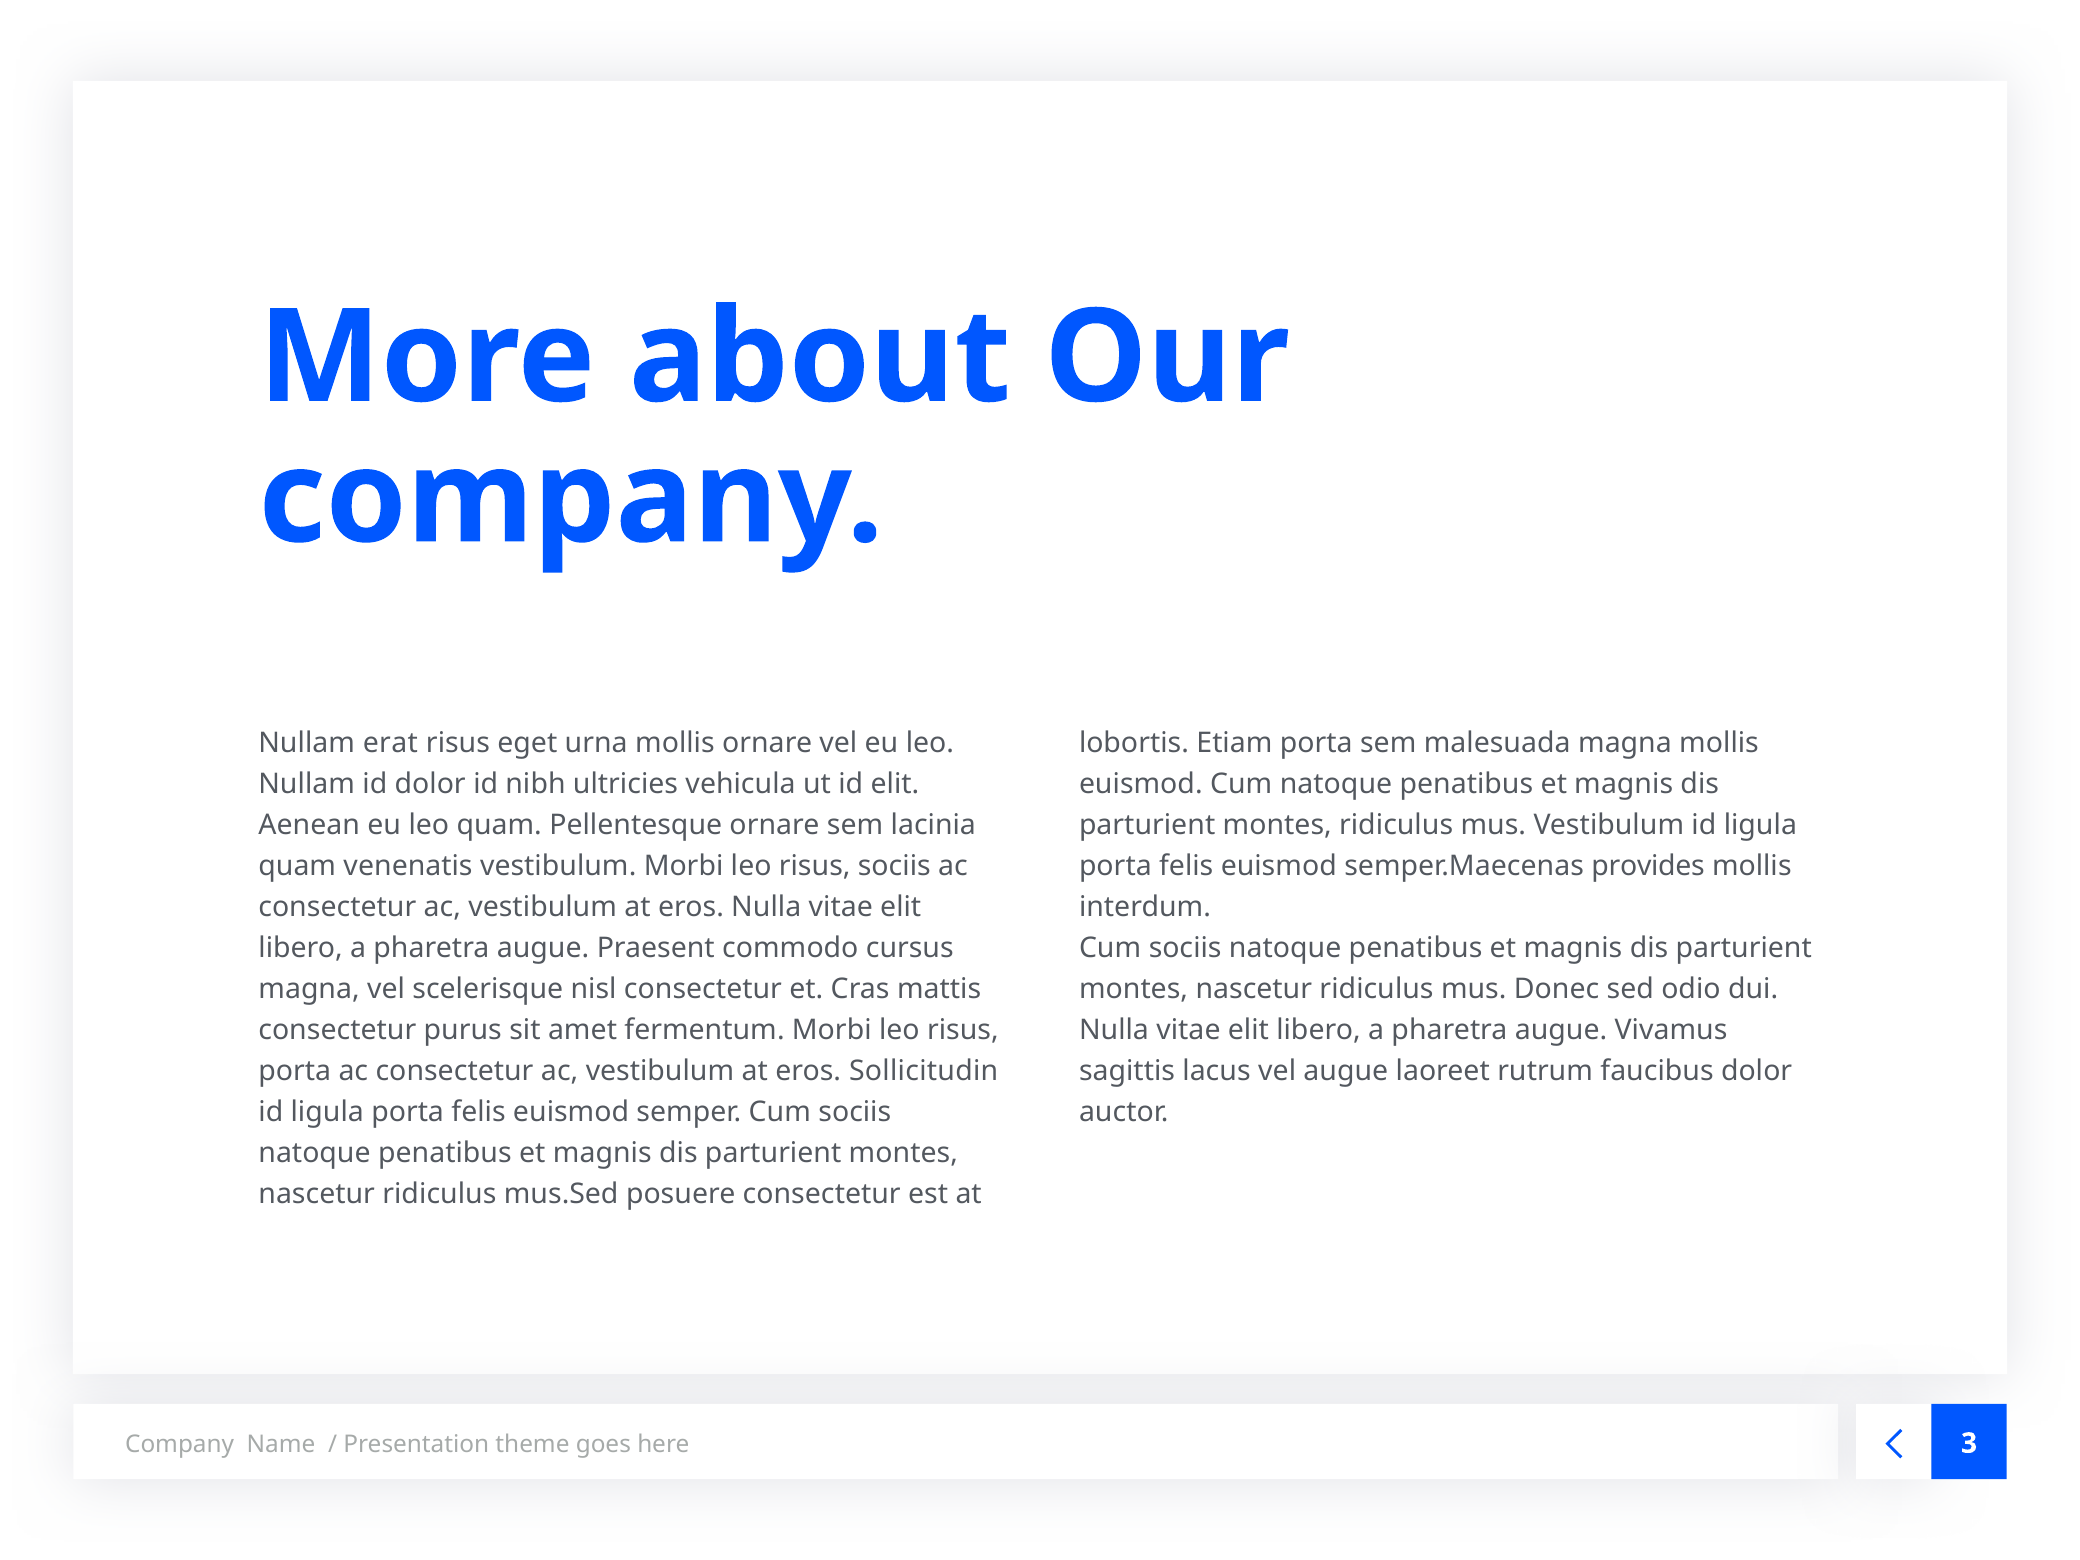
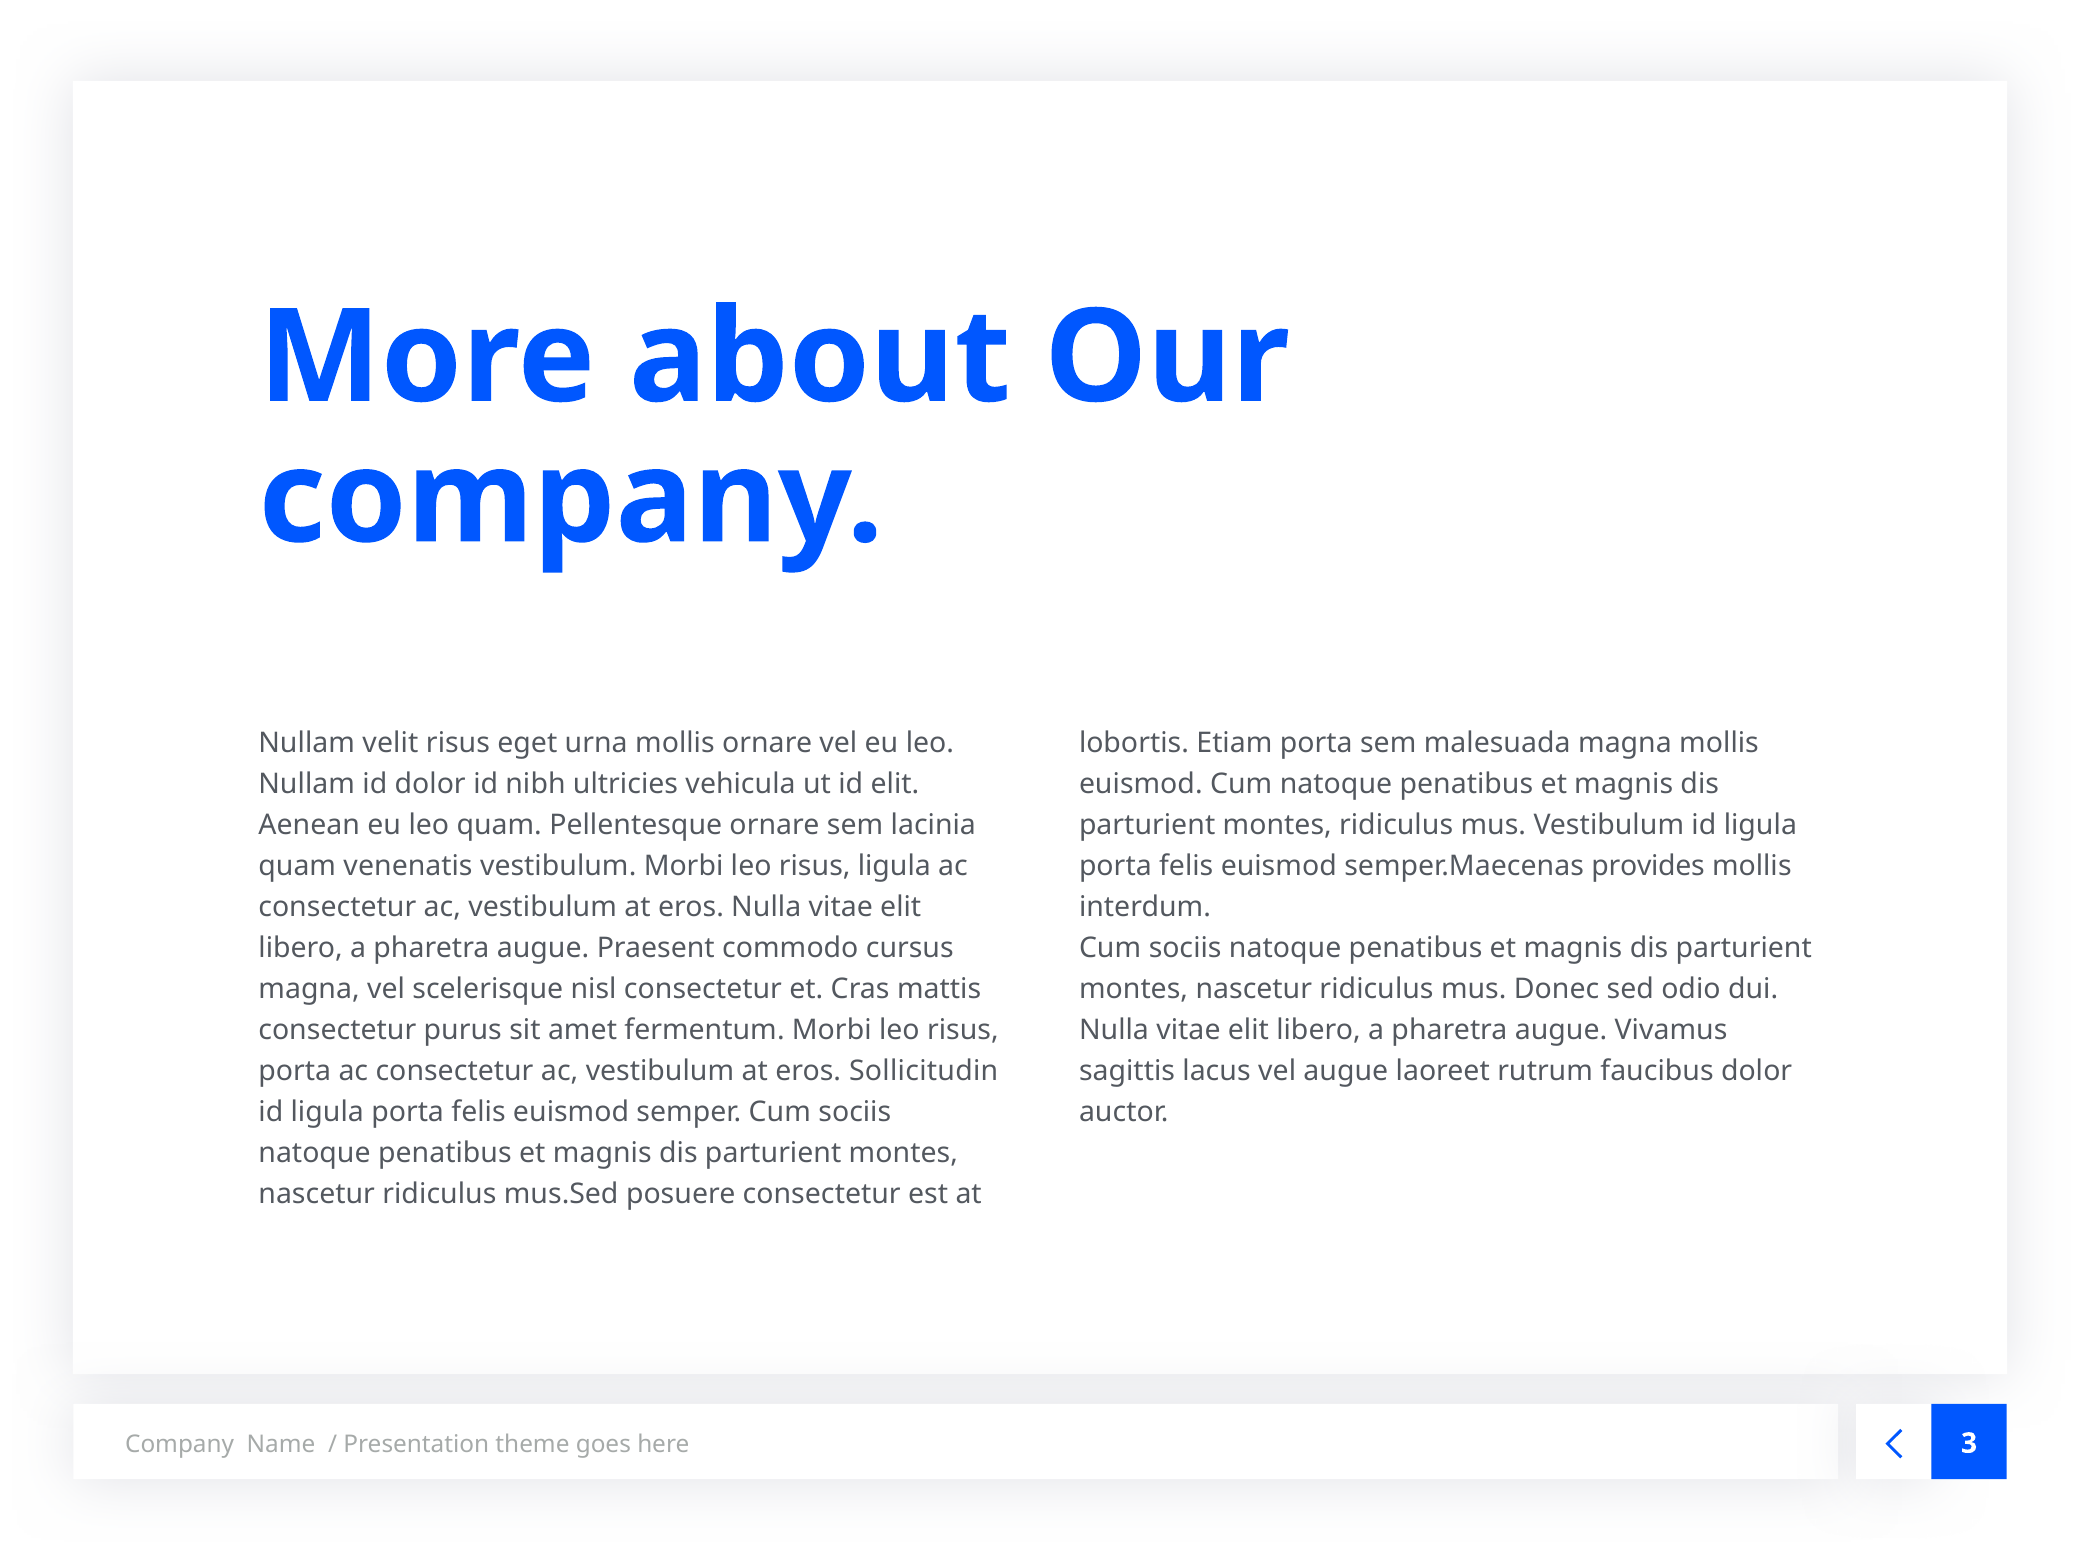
erat: erat -> velit
risus sociis: sociis -> ligula
